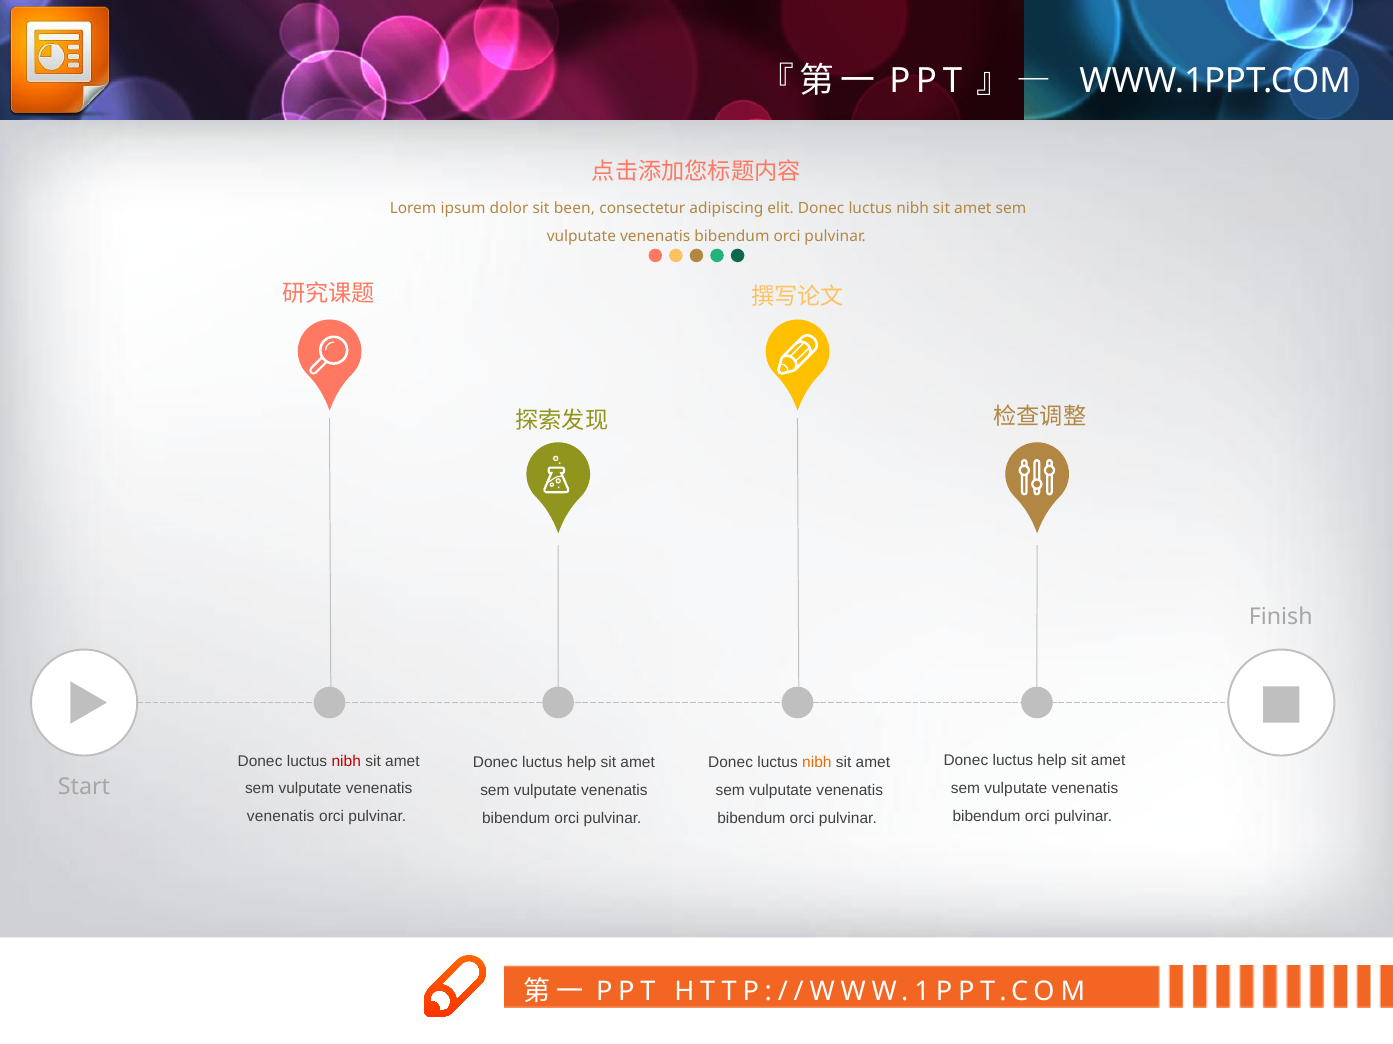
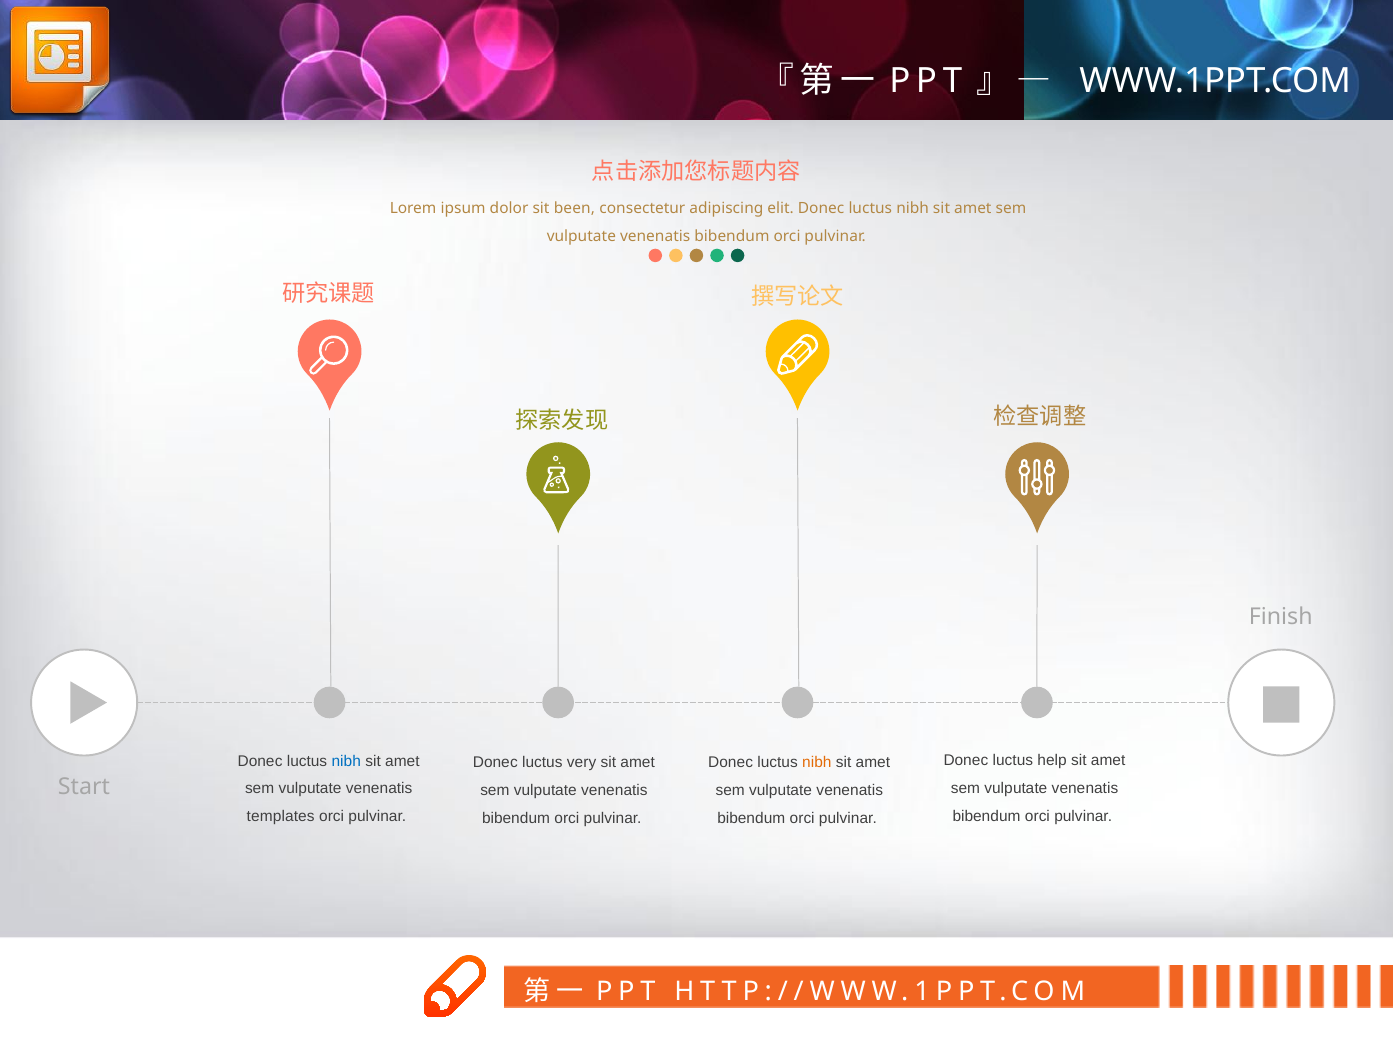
nibh at (346, 762) colour: red -> blue
help at (582, 763): help -> very
venenatis at (281, 817): venenatis -> templates
